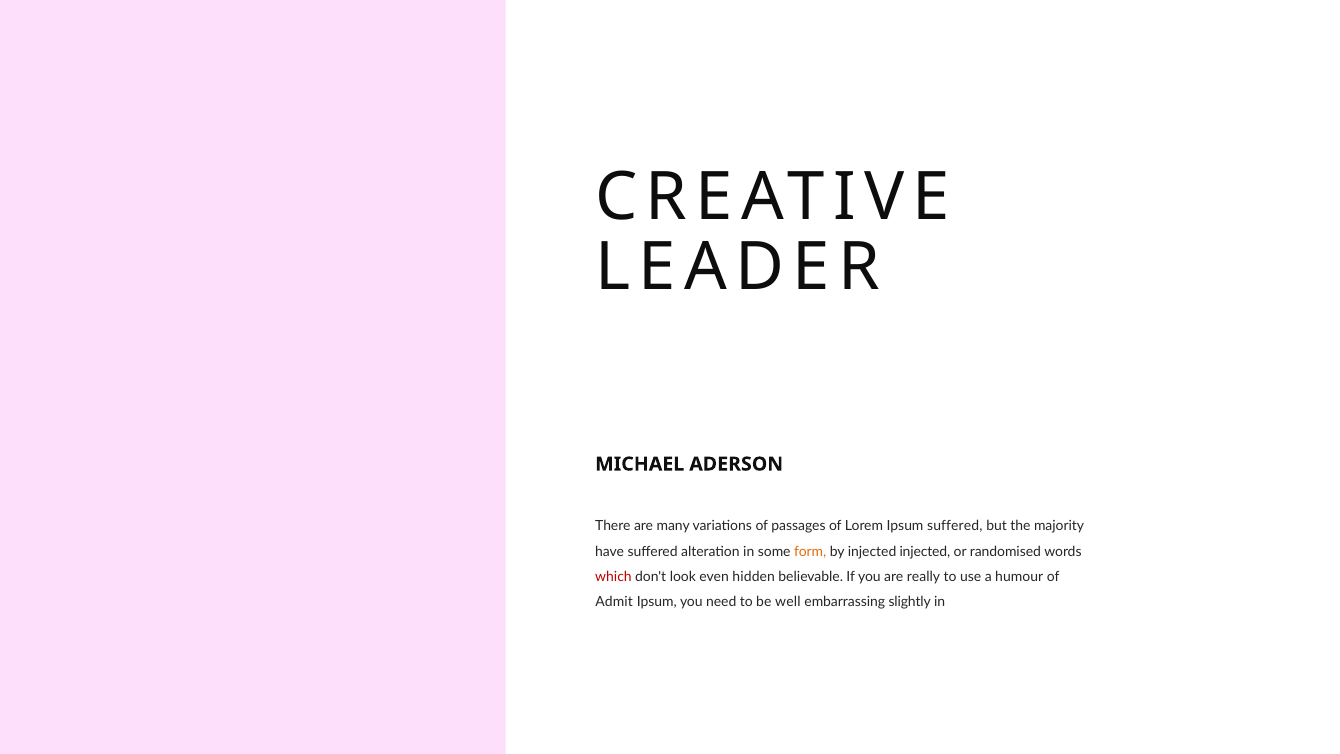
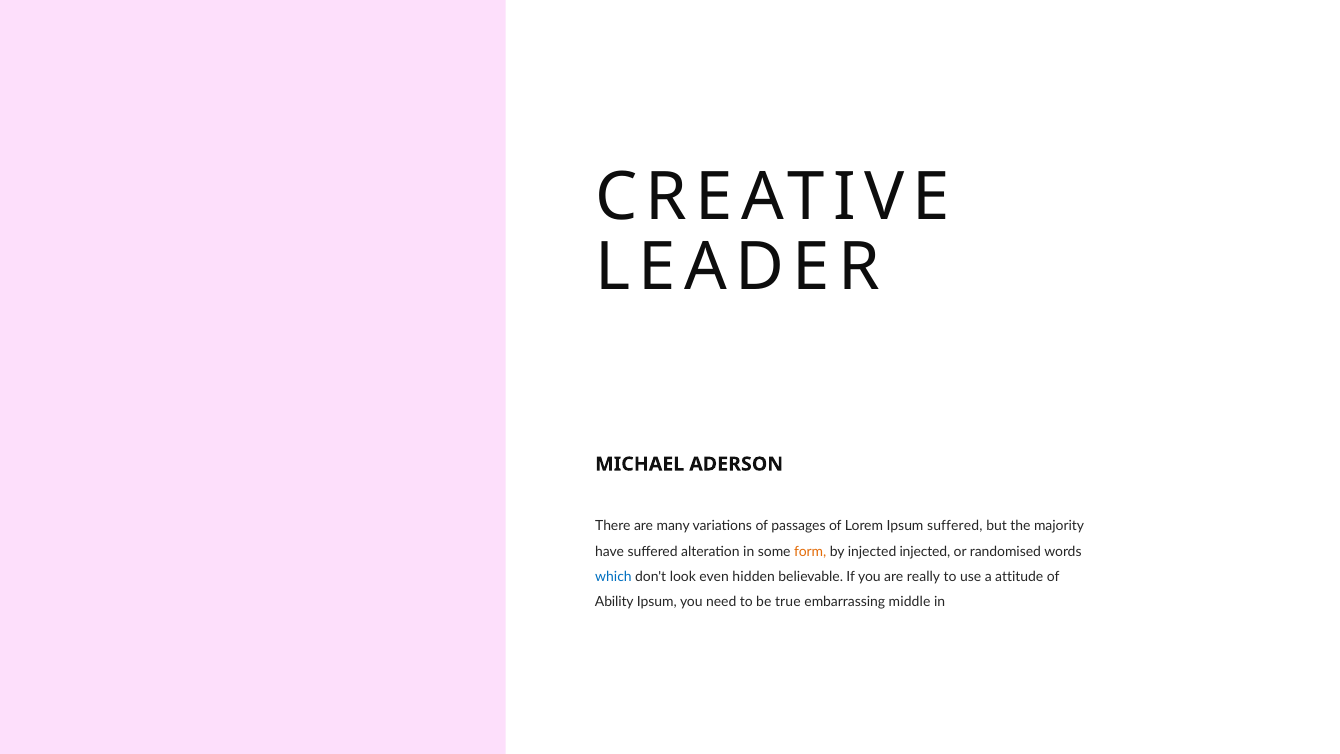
which colour: red -> blue
humour: humour -> attitude
Admit: Admit -> Ability
well: well -> true
slightly: slightly -> middle
